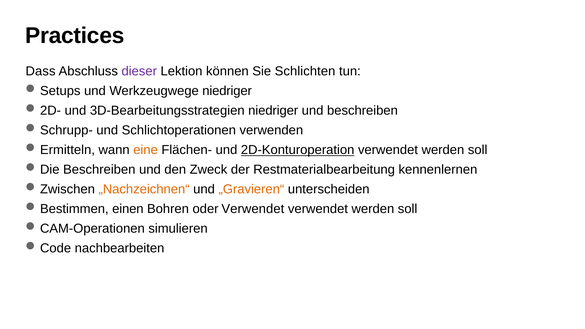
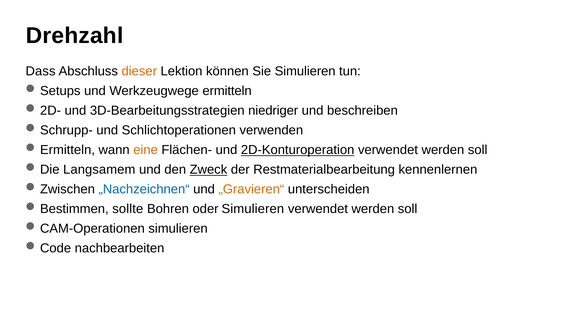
Practices: Practices -> Drehzahl
dieser colour: purple -> orange
Sie Schlichten: Schlichten -> Simulieren
Werkzeugwege niedriger: niedriger -> ermitteln
Beschreiben at (99, 170): Beschreiben -> Langsamem
Zweck underline: none -> present
„Nachzeichnen“ colour: orange -> blue
einen: einen -> sollte
oder Verwendet: Verwendet -> Simulieren
